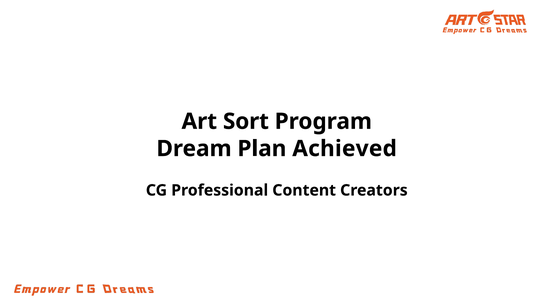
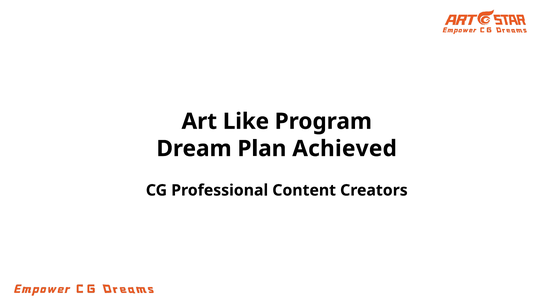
Sort: Sort -> Like
